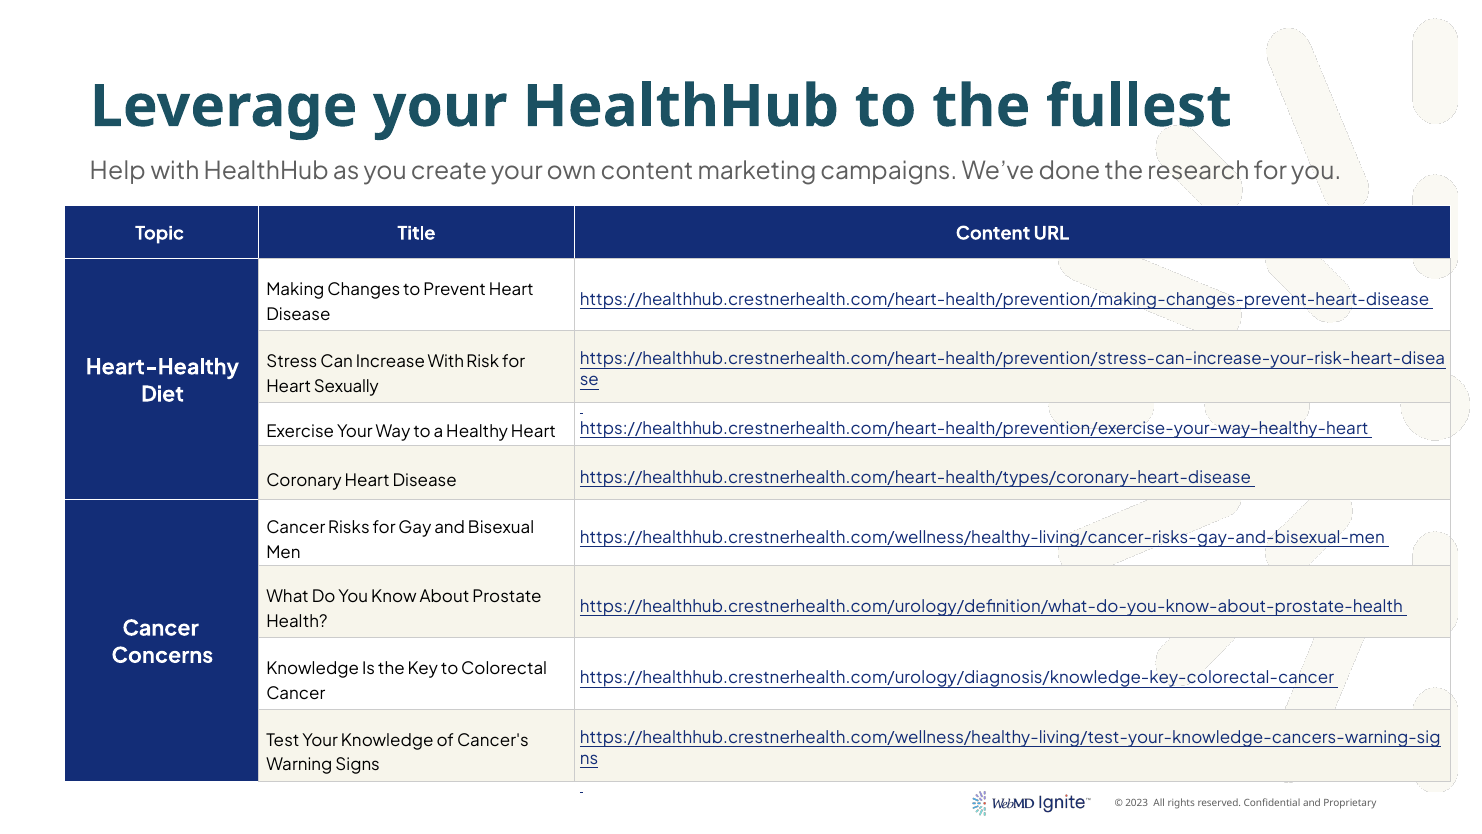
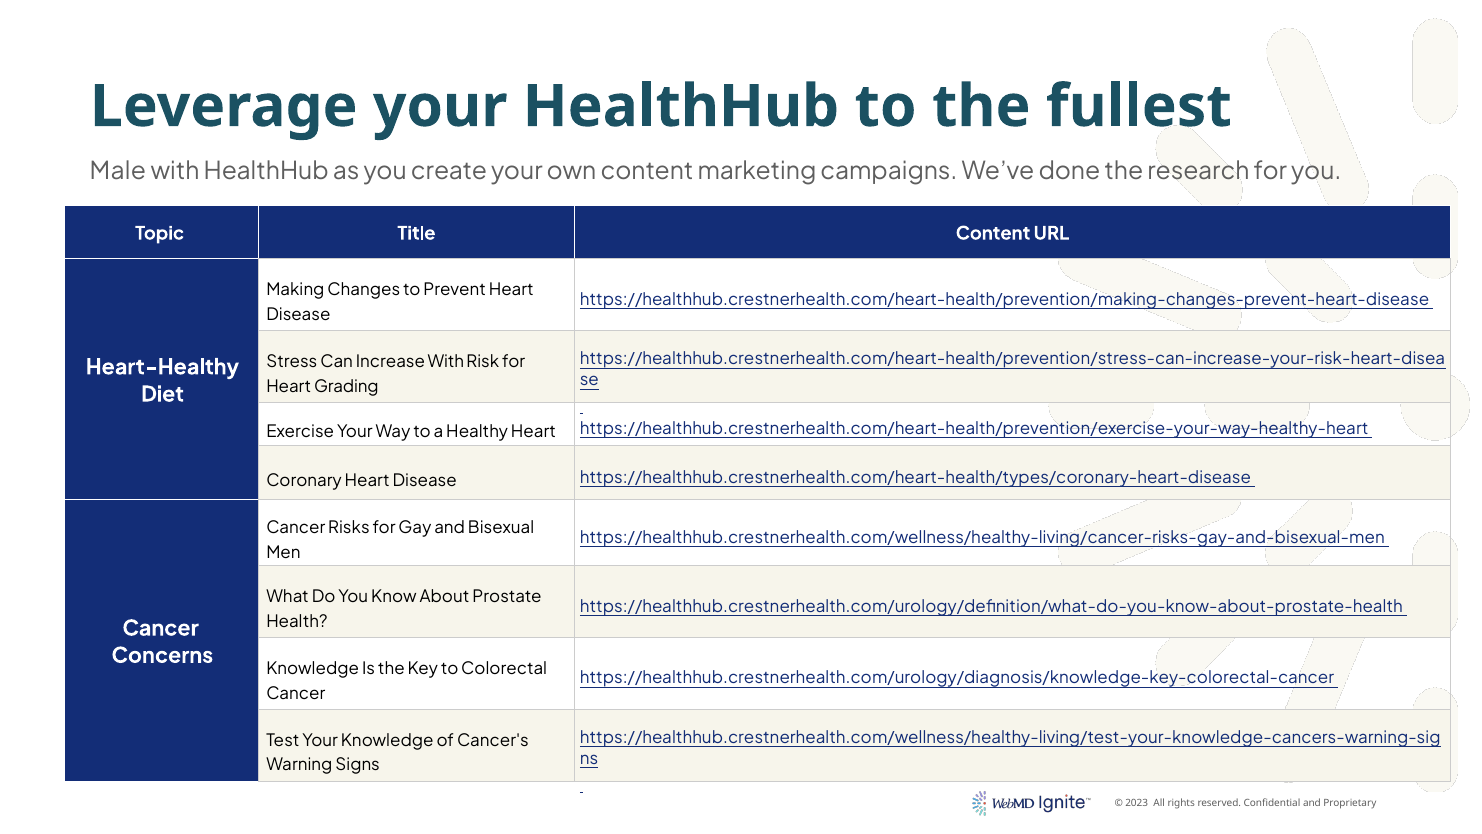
Help: Help -> Male
Sexually: Sexually -> Grading
